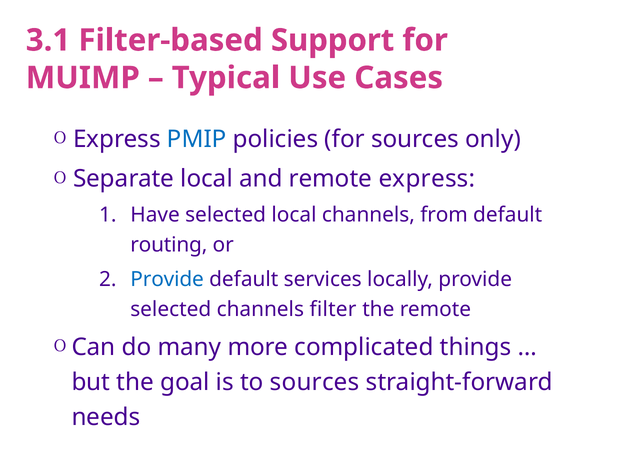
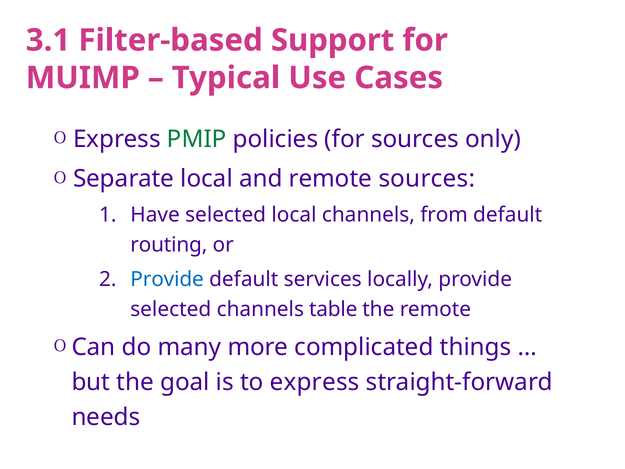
PMIP colour: blue -> green
remote express: express -> sources
filter: filter -> table
to sources: sources -> express
